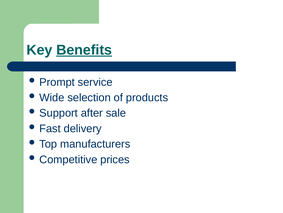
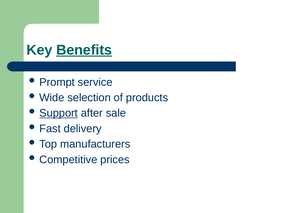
Support underline: none -> present
